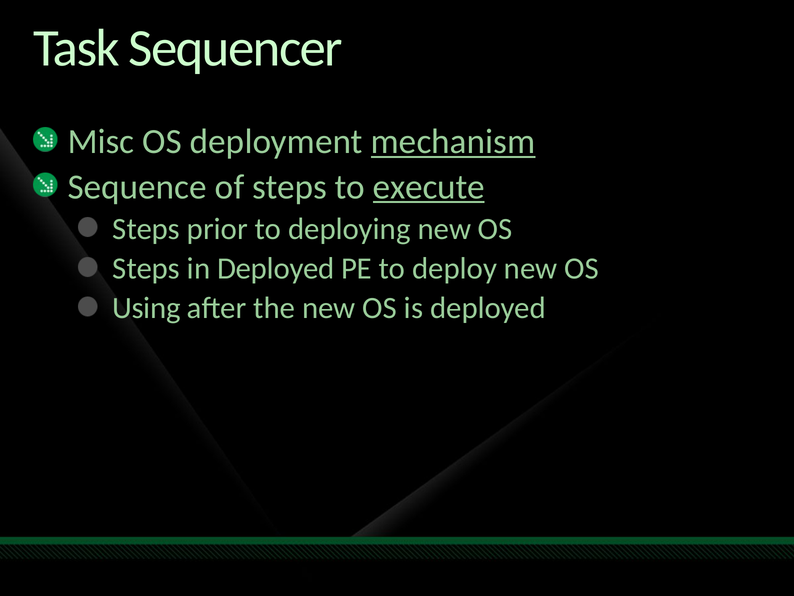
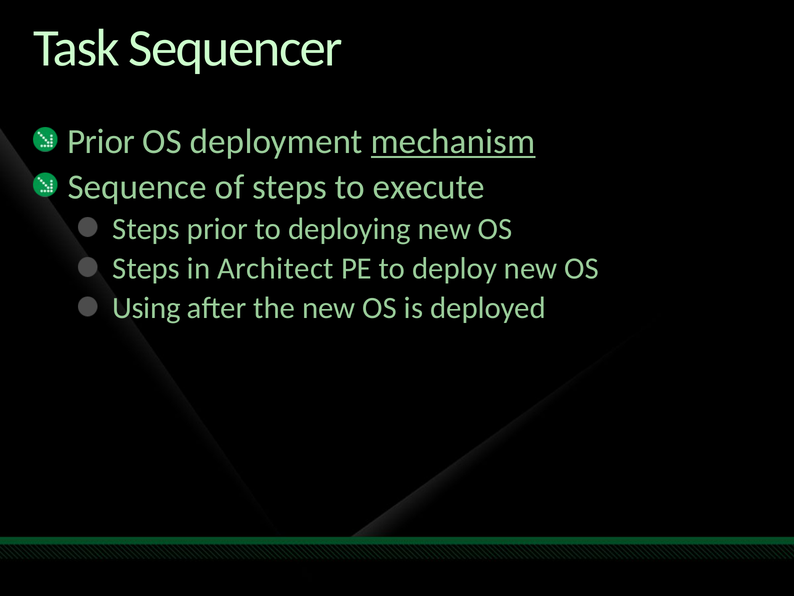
Misc at (101, 142): Misc -> Prior
execute underline: present -> none
in Deployed: Deployed -> Architect
